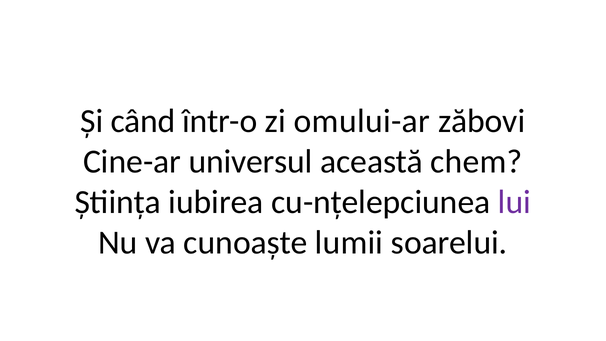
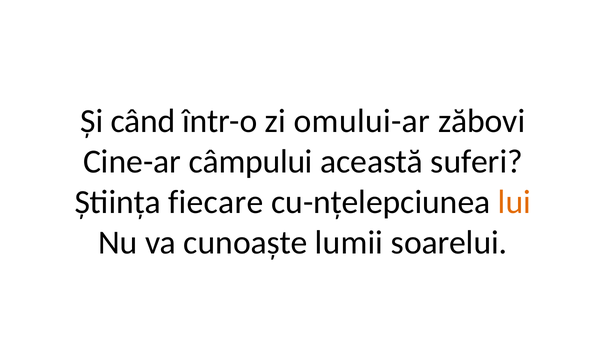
universul: universul -> câmpului
chem: chem -> suferi
iubirea: iubirea -> fiecare
lui colour: purple -> orange
